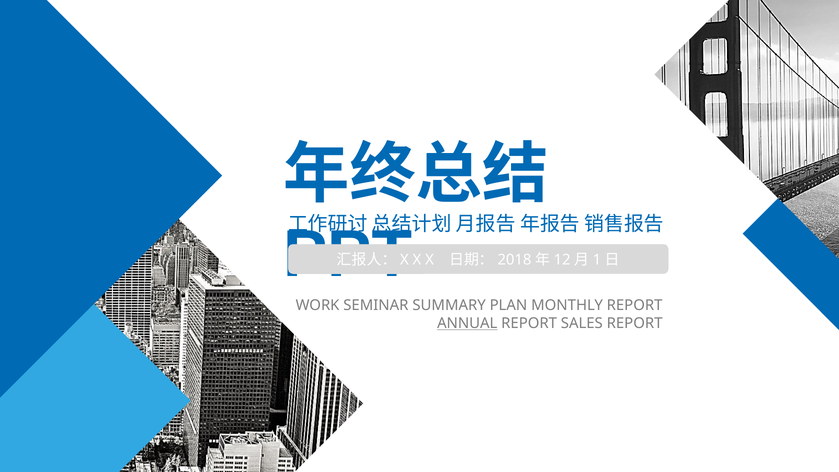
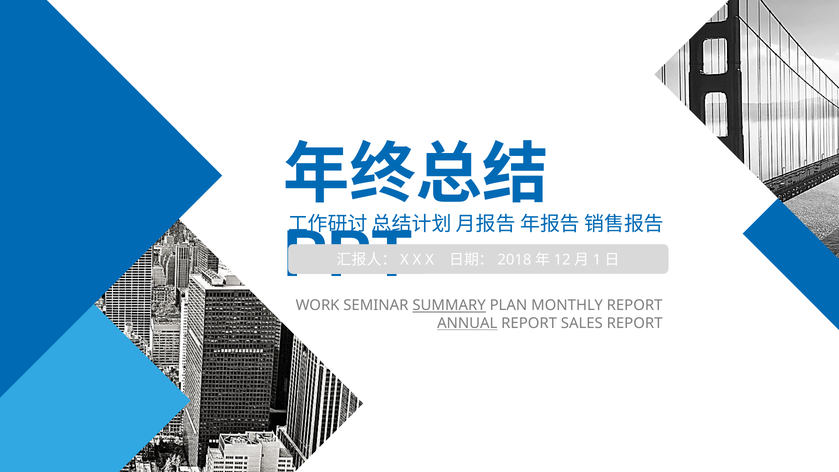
SUMMARY underline: none -> present
